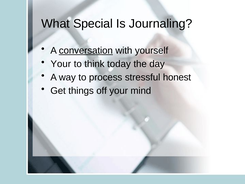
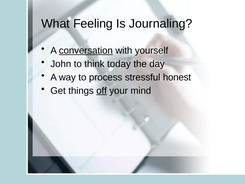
Special: Special -> Feeling
Your at (61, 64): Your -> John
off underline: none -> present
